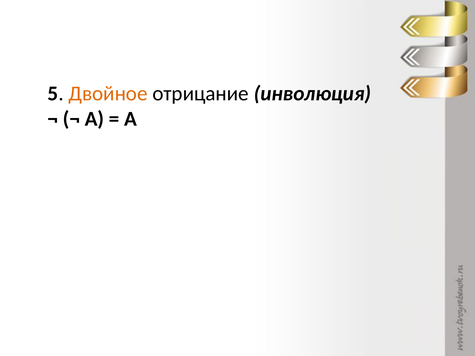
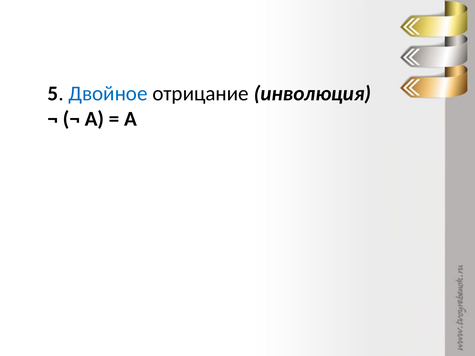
Двойное colour: orange -> blue
